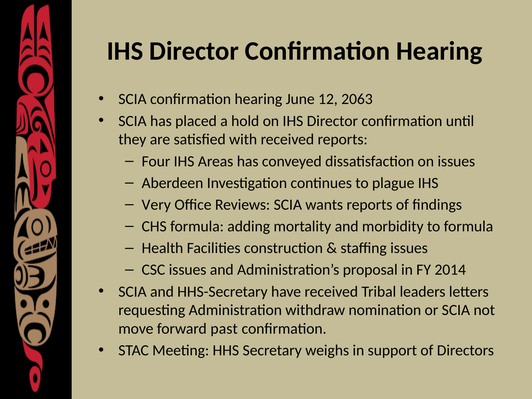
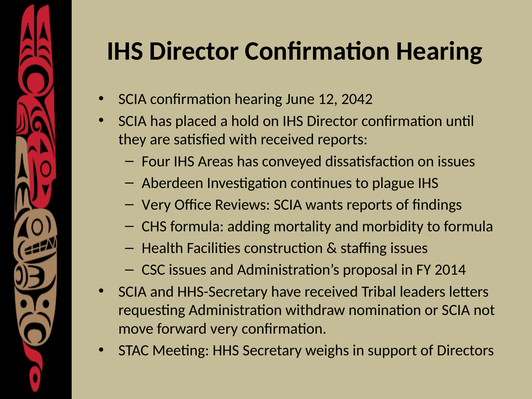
2063: 2063 -> 2042
forward past: past -> very
